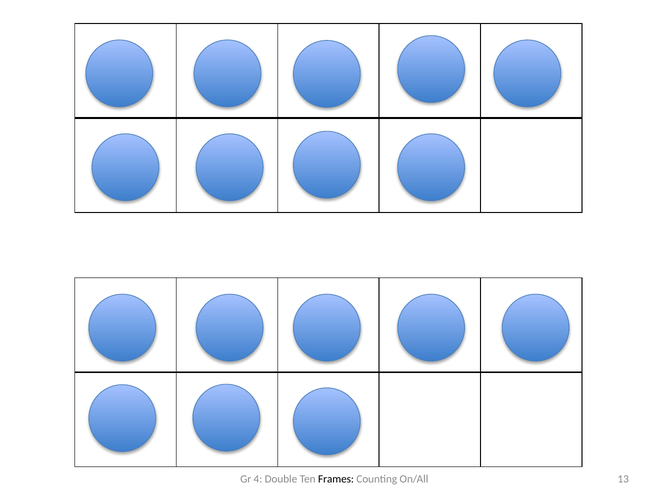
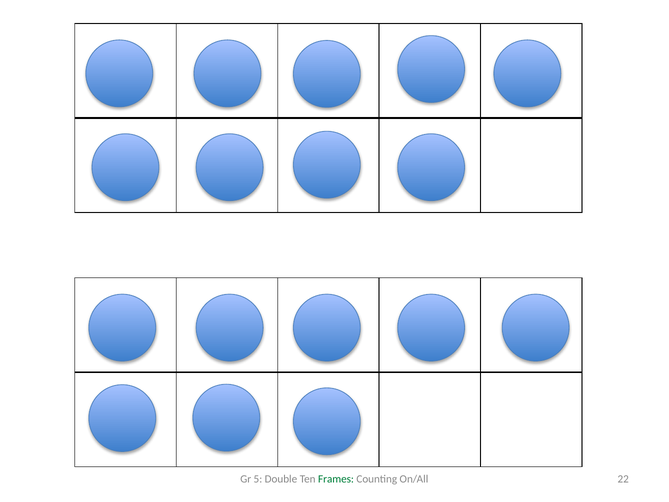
4: 4 -> 5
Frames colour: black -> green
13: 13 -> 22
